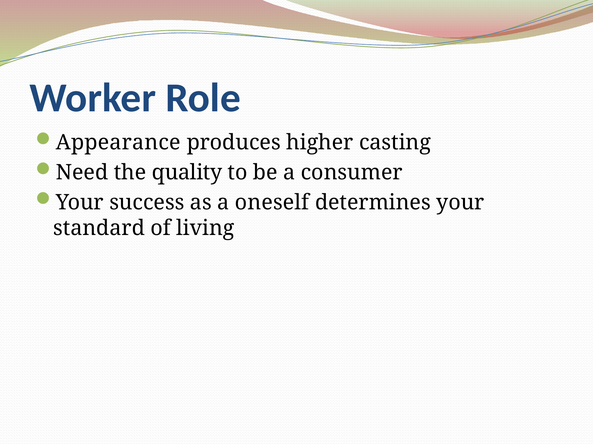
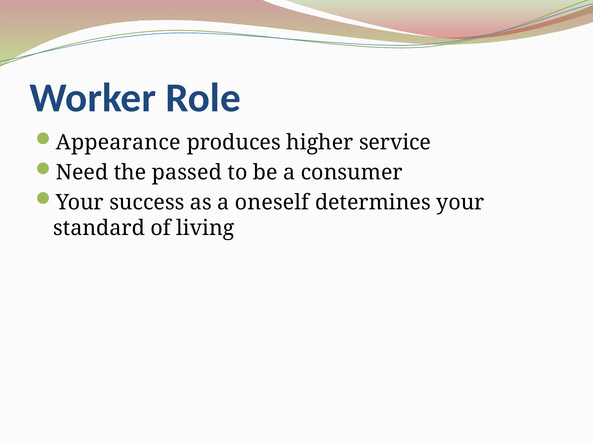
casting: casting -> service
quality: quality -> passed
